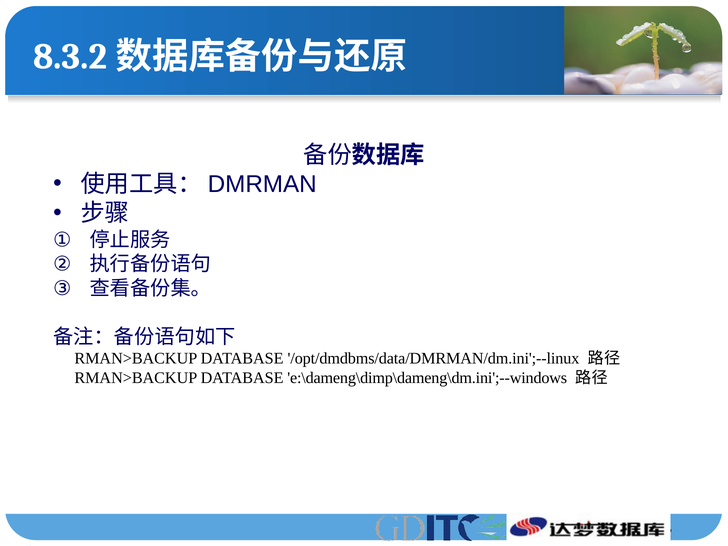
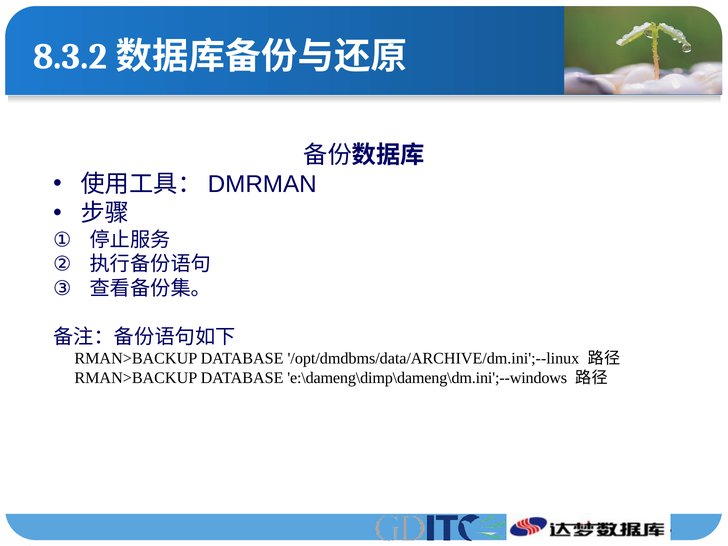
/opt/dmdbms/data/DMRMAN/dm.ini';--linux: /opt/dmdbms/data/DMRMAN/dm.ini';--linux -> /opt/dmdbms/data/ARCHIVE/dm.ini';--linux
